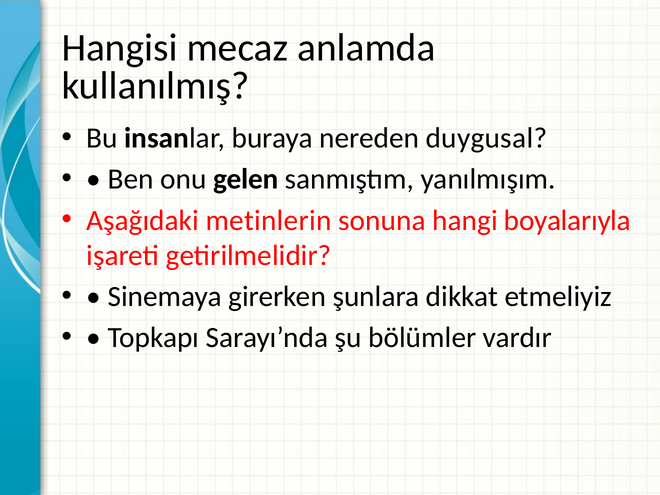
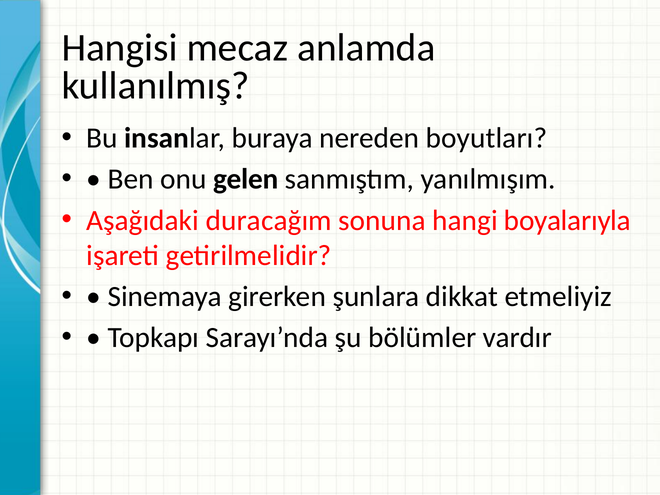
duygusal: duygusal -> boyutları
metinlerin: metinlerin -> duracağım
